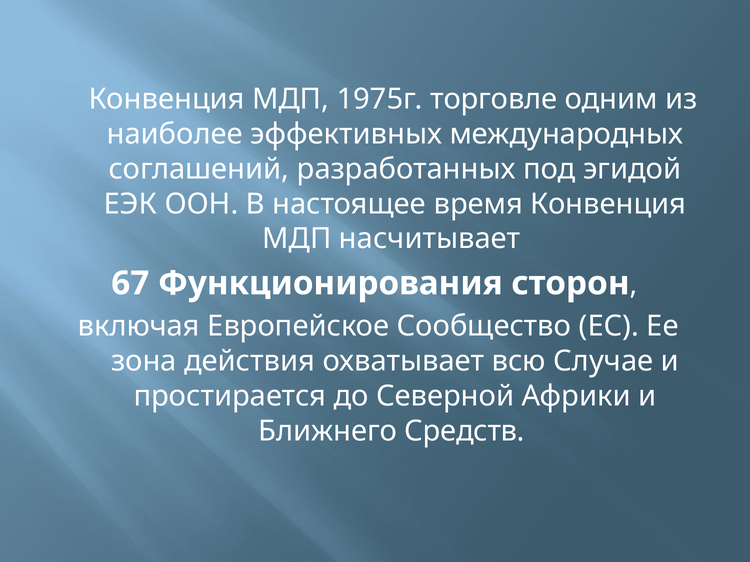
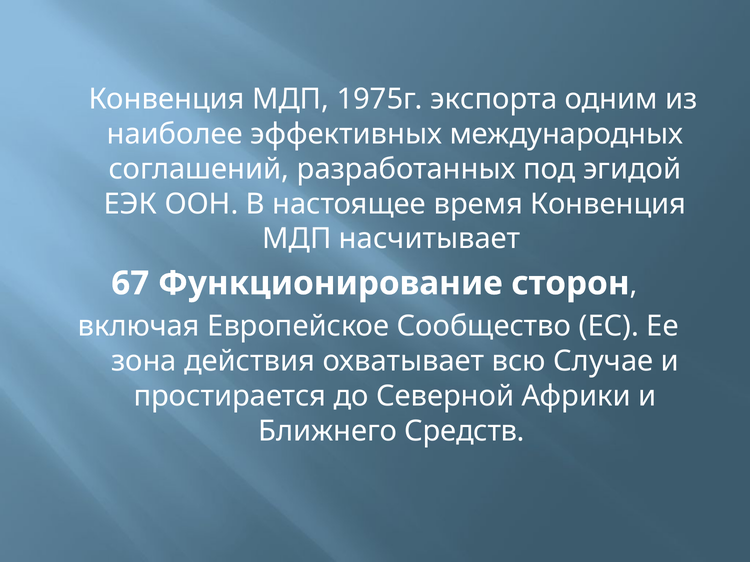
торговле: торговле -> экспорта
Функционирования: Функционирования -> Функционирование
